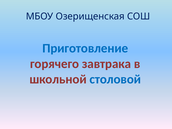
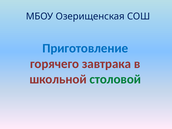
столовой colour: blue -> green
